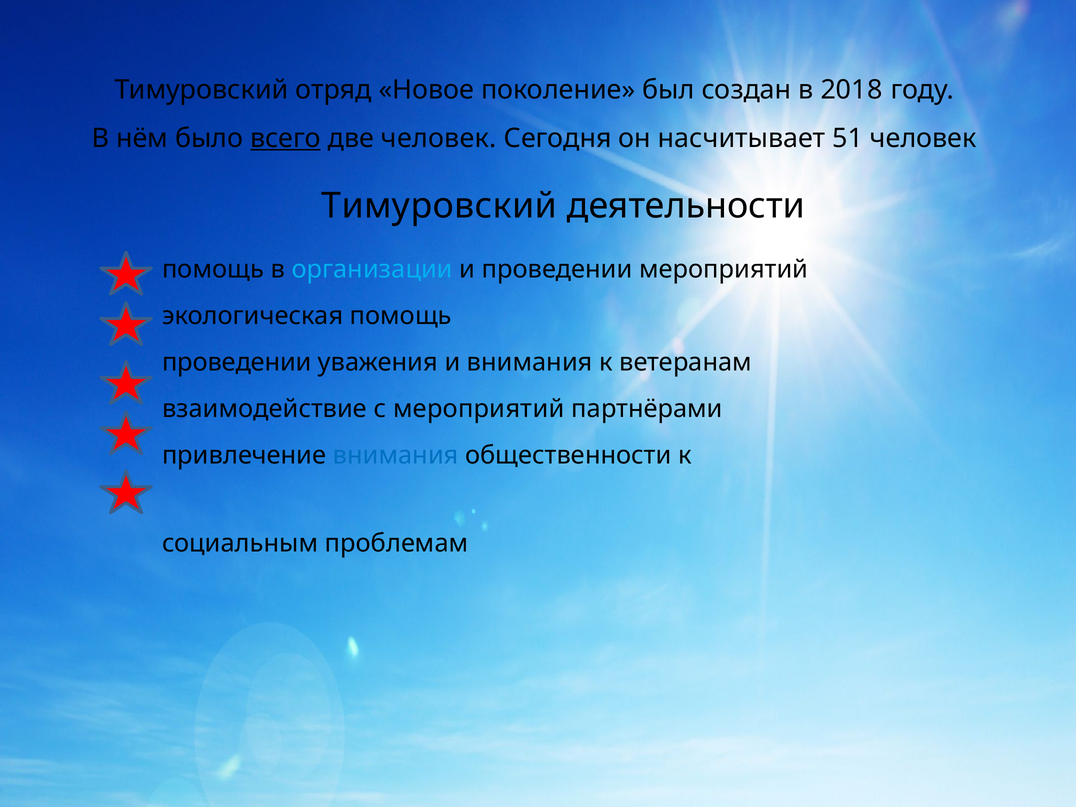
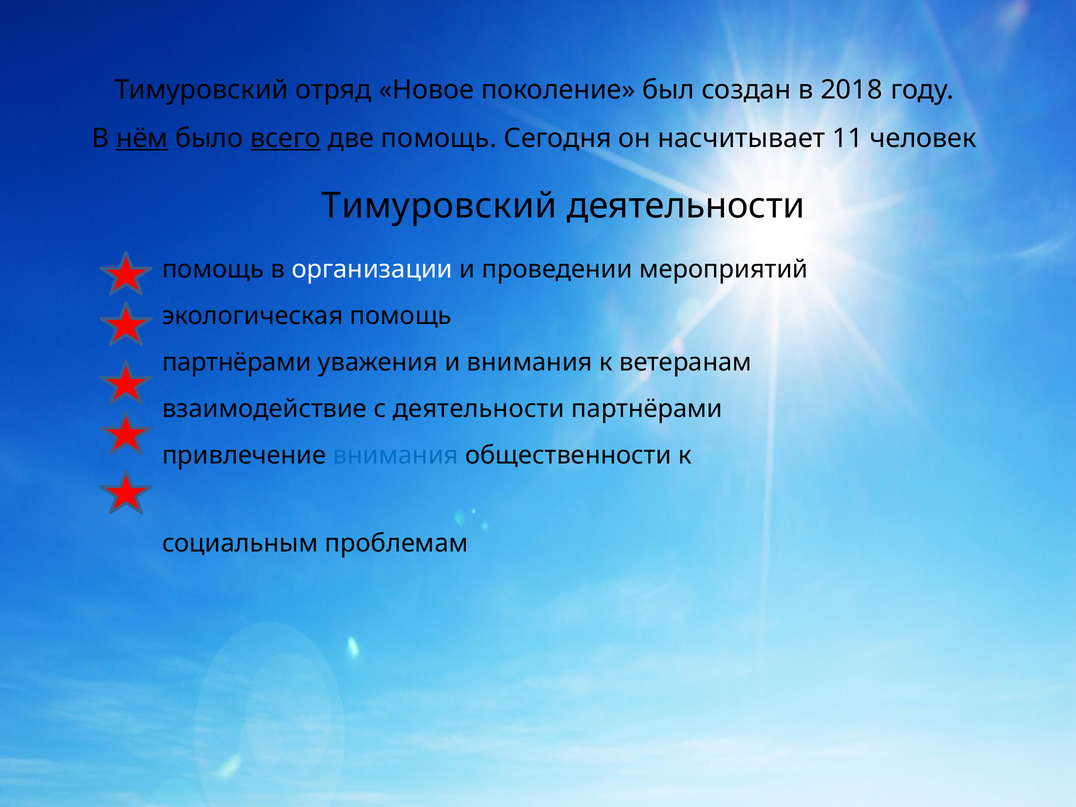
нём underline: none -> present
две человек: человек -> помощь
51: 51 -> 11
организации colour: light blue -> white
проведении at (237, 362): проведении -> партнёрами
с мероприятий: мероприятий -> деятельности
